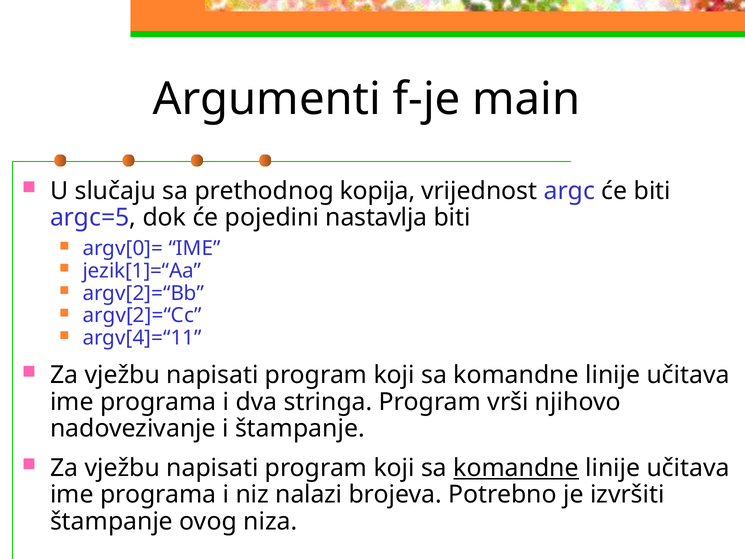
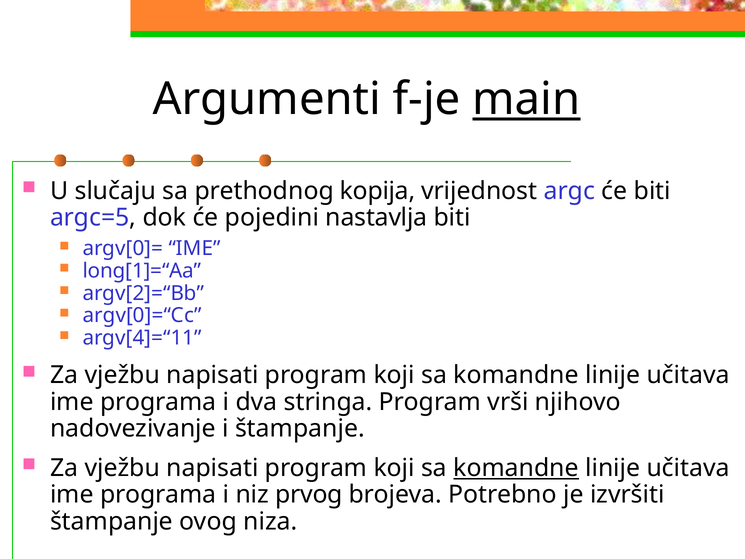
main underline: none -> present
jezik[1]=“Aa: jezik[1]=“Aa -> long[1]=“Aa
argv[2]=“Cc: argv[2]=“Cc -> argv[0]=“Cc
nalazi: nalazi -> prvog
